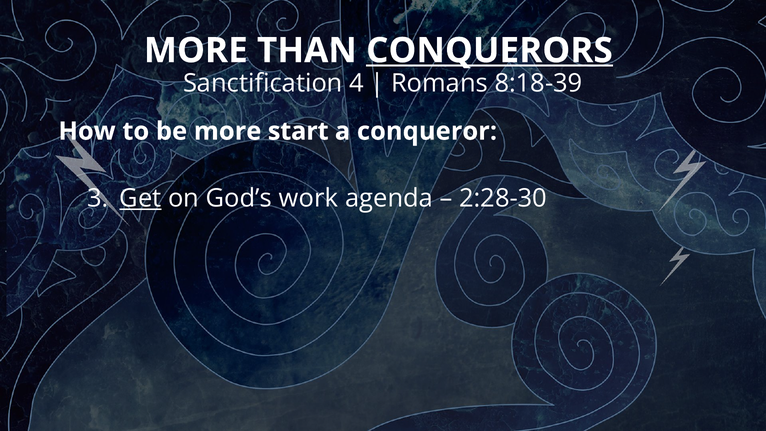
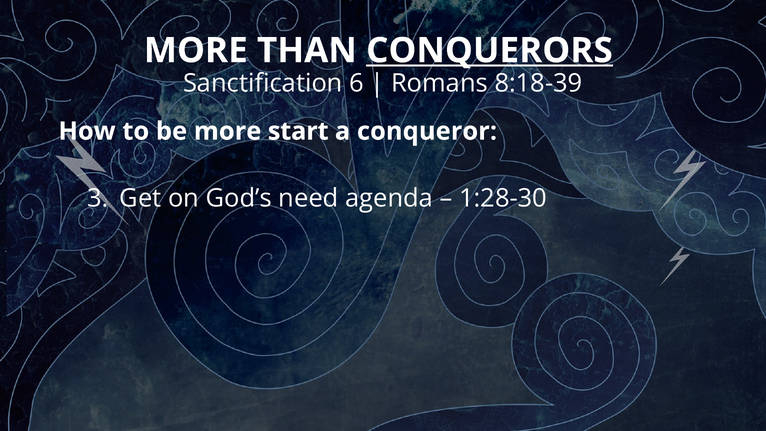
4: 4 -> 6
Get underline: present -> none
work: work -> need
2:28-30: 2:28-30 -> 1:28-30
